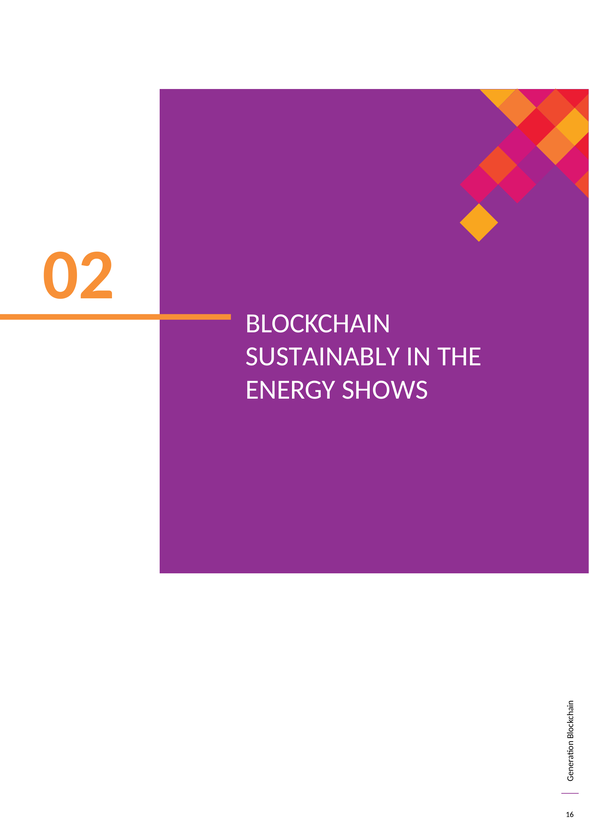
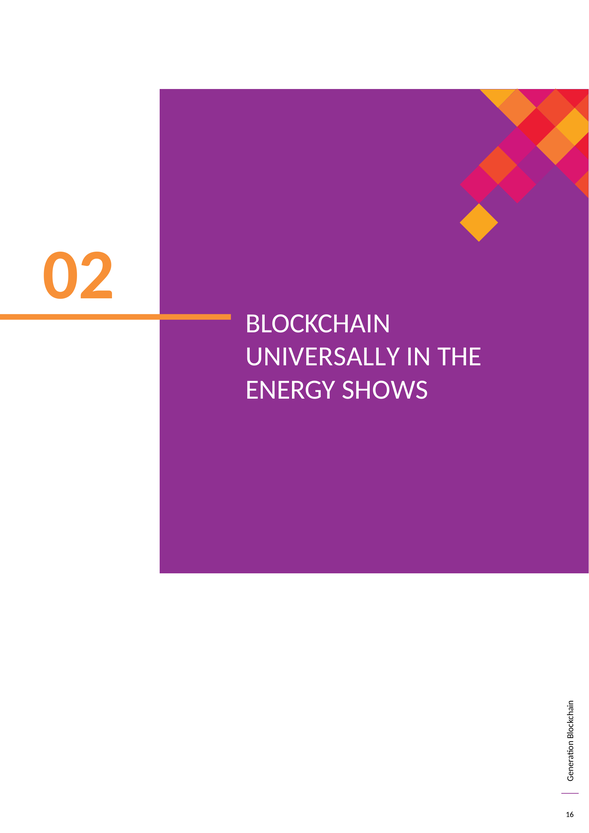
SUSTAINABLY: SUSTAINABLY -> UNIVERSALLY
